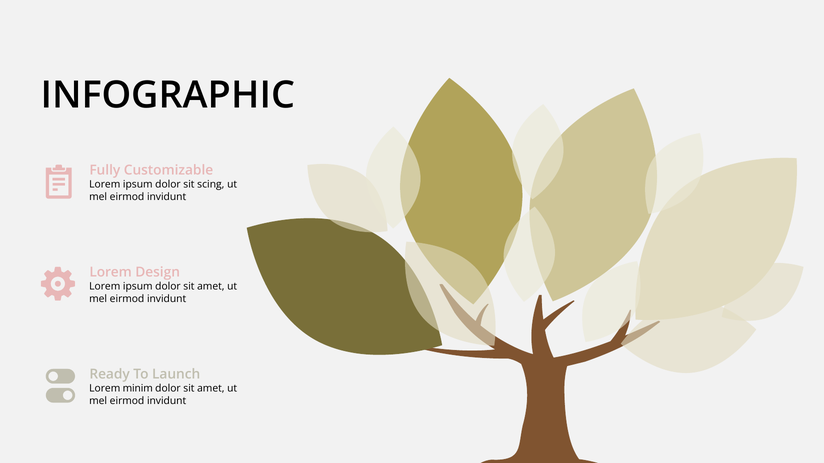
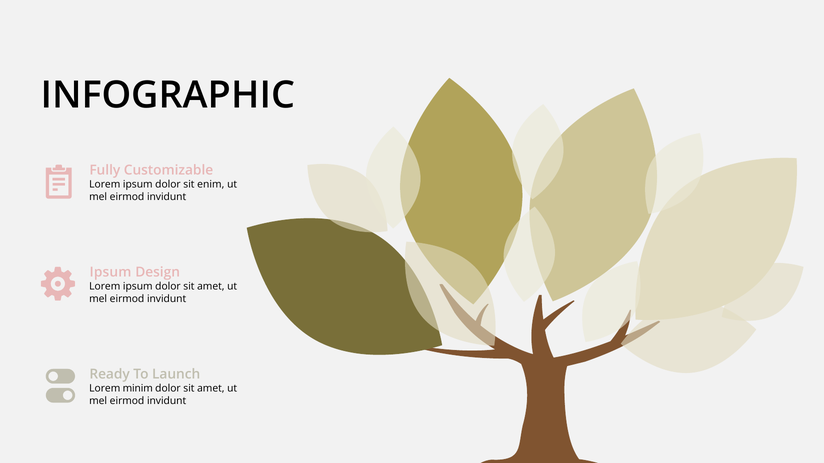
scing: scing -> enim
Lorem at (111, 273): Lorem -> Ipsum
